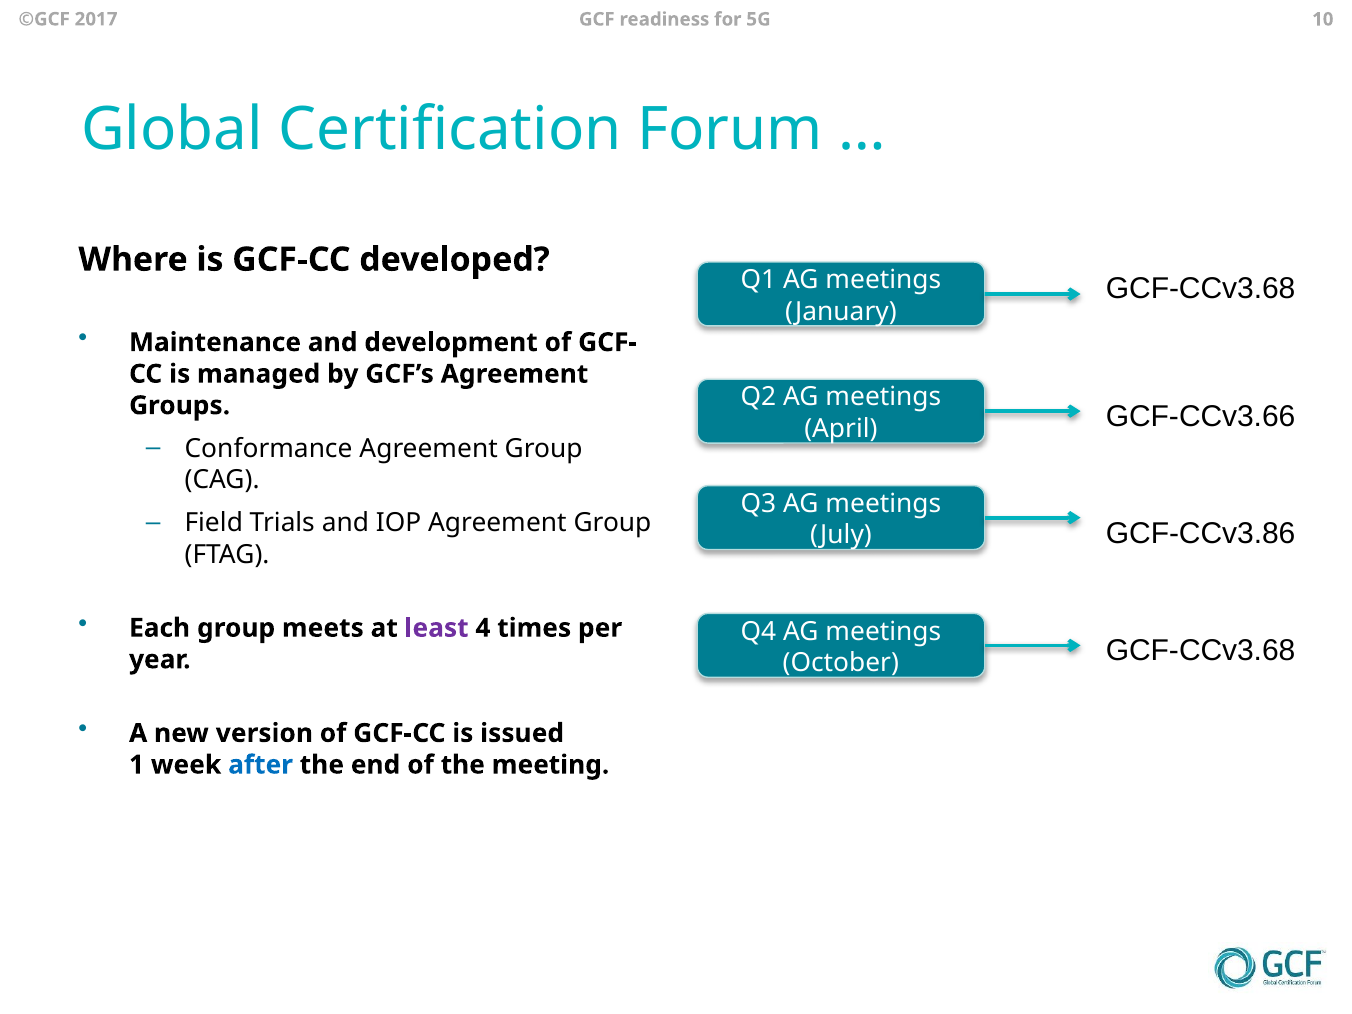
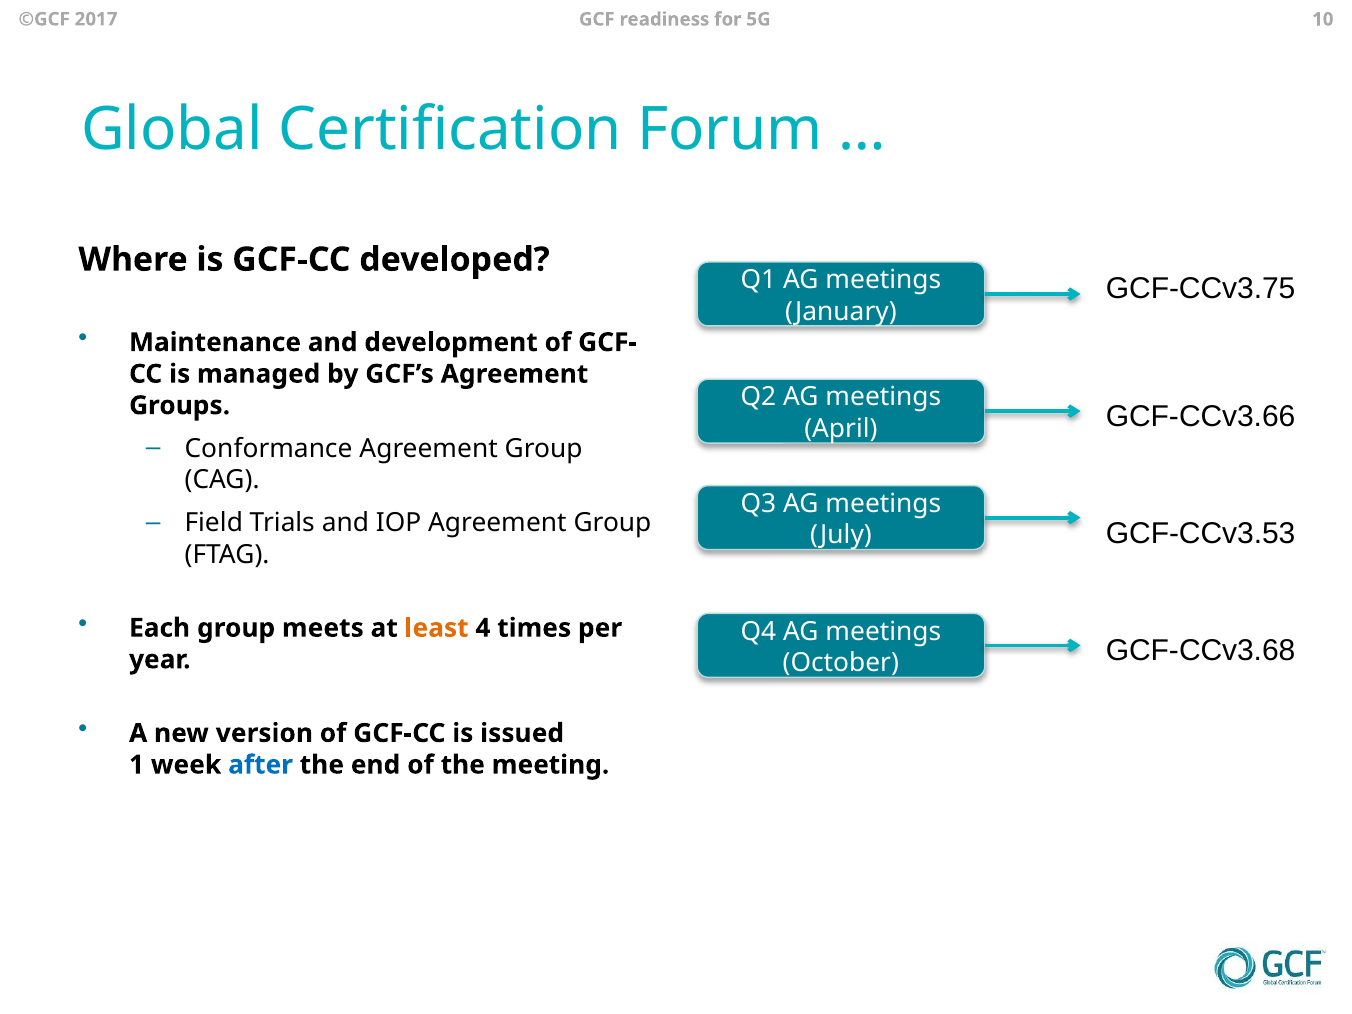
GCF-CCv3.68 at (1201, 289): GCF-CCv3.68 -> GCF-CCv3.75
GCF-CCv3.86: GCF-CCv3.86 -> GCF-CCv3.53
least colour: purple -> orange
